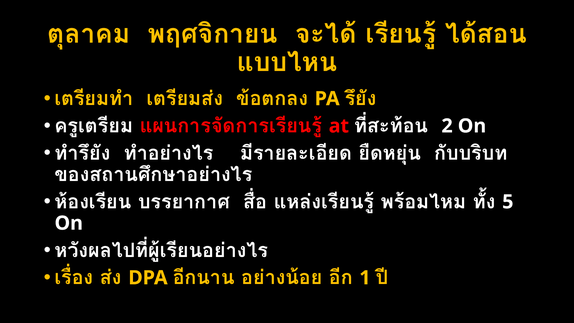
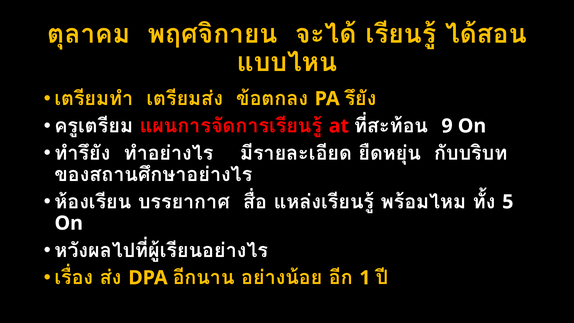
2: 2 -> 9
